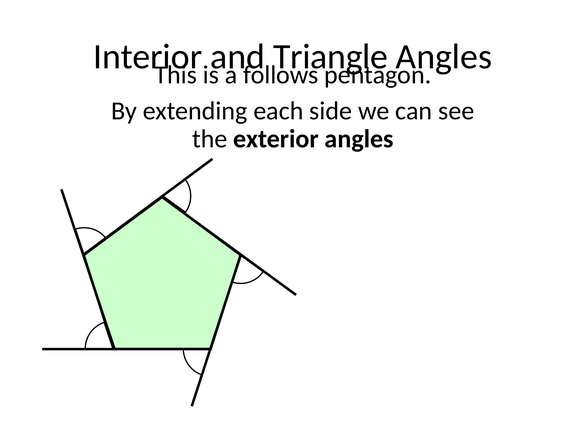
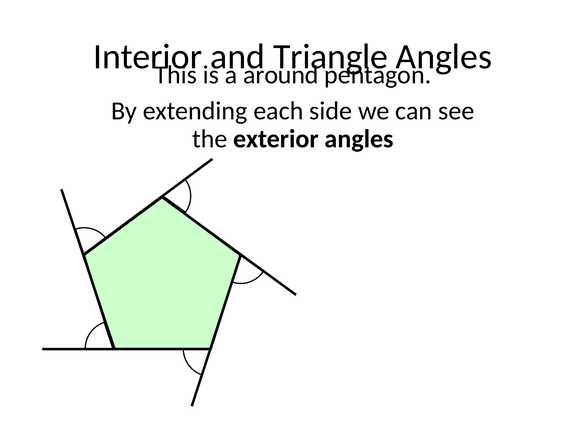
follows: follows -> around
